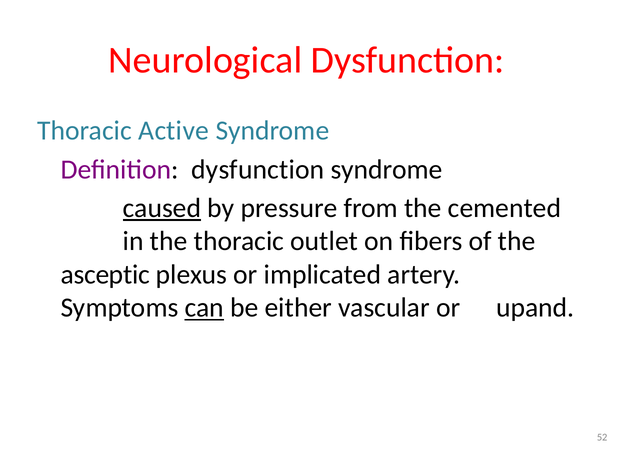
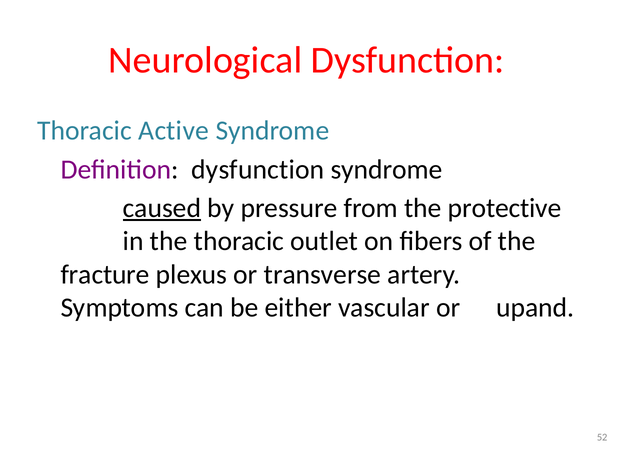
cemented: cemented -> protective
asceptic: asceptic -> fracture
implicated: implicated -> transverse
can underline: present -> none
